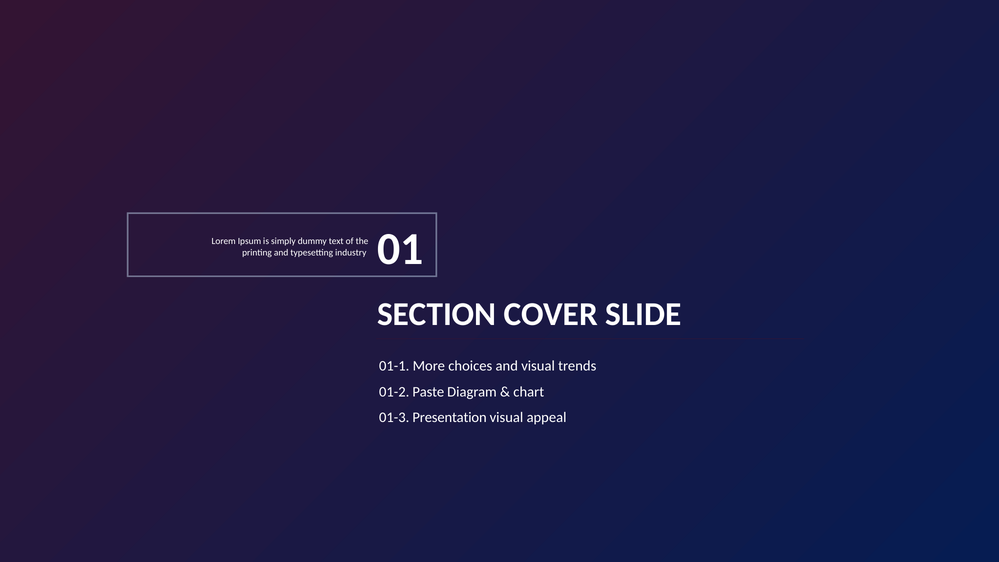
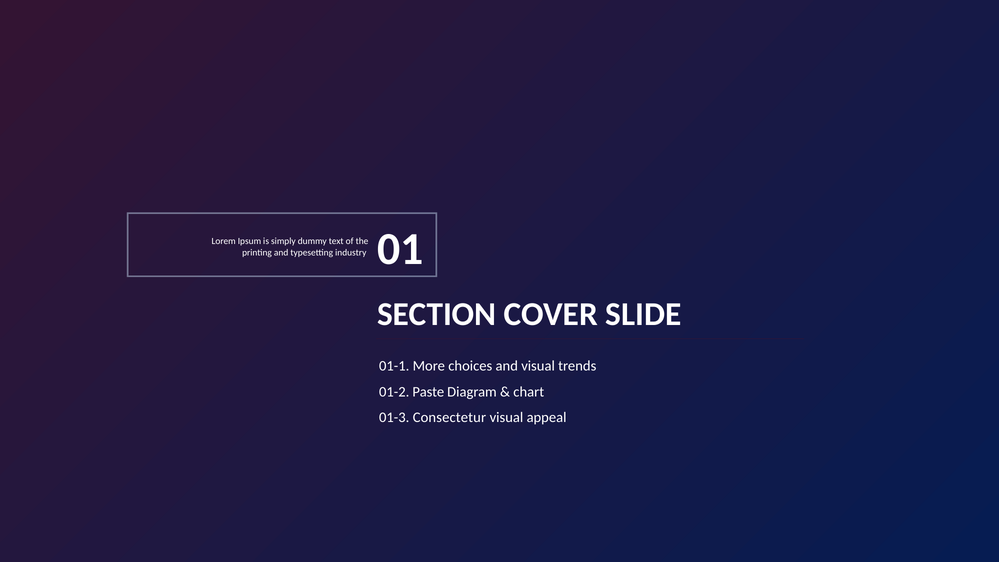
Presentation: Presentation -> Consectetur
